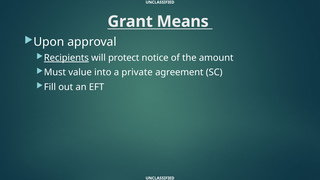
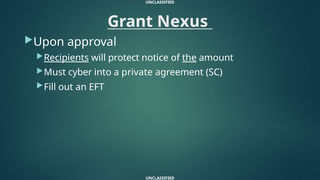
Means: Means -> Nexus
the underline: none -> present
value: value -> cyber
